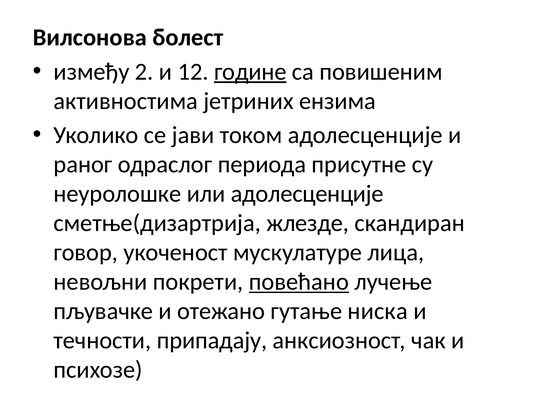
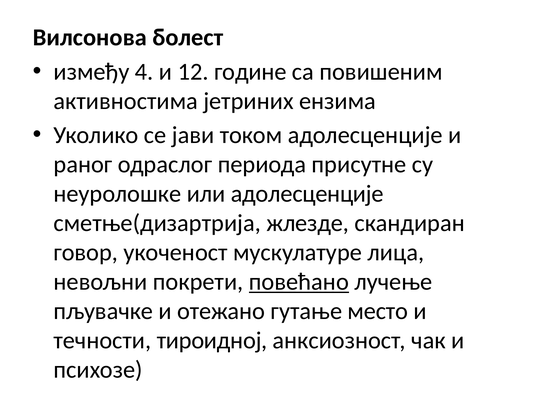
2: 2 -> 4
године underline: present -> none
ниска: ниска -> место
припадају: припадају -> тироидној
